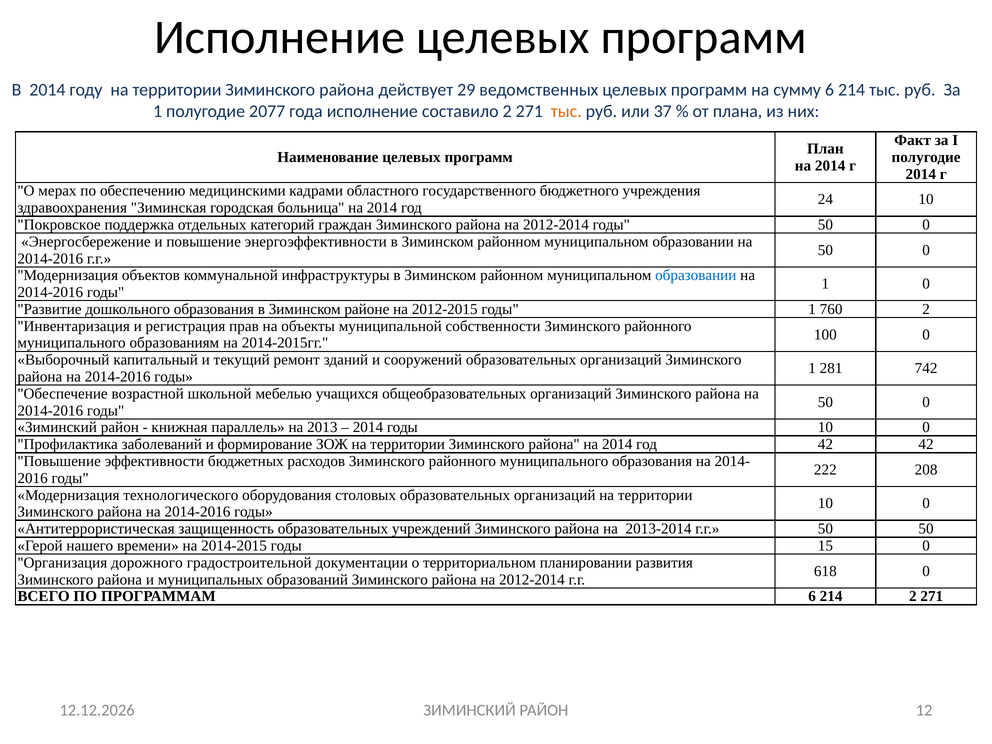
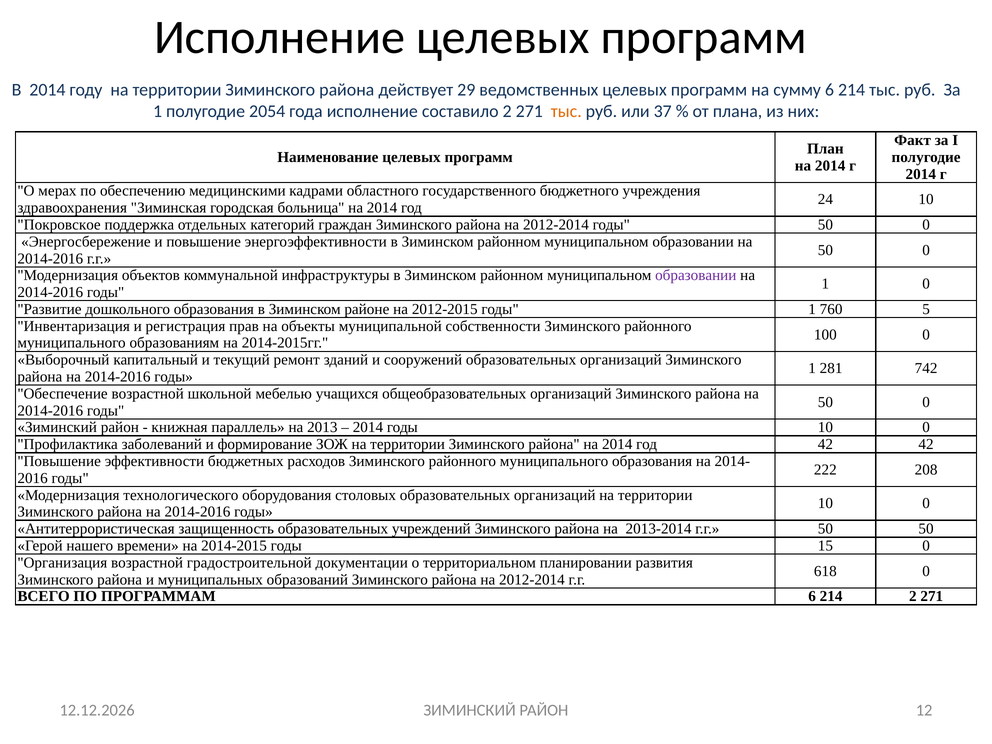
2077: 2077 -> 2054
образовании at (696, 275) colour: blue -> purple
760 2: 2 -> 5
Организация дорожного: дорожного -> возрастной
